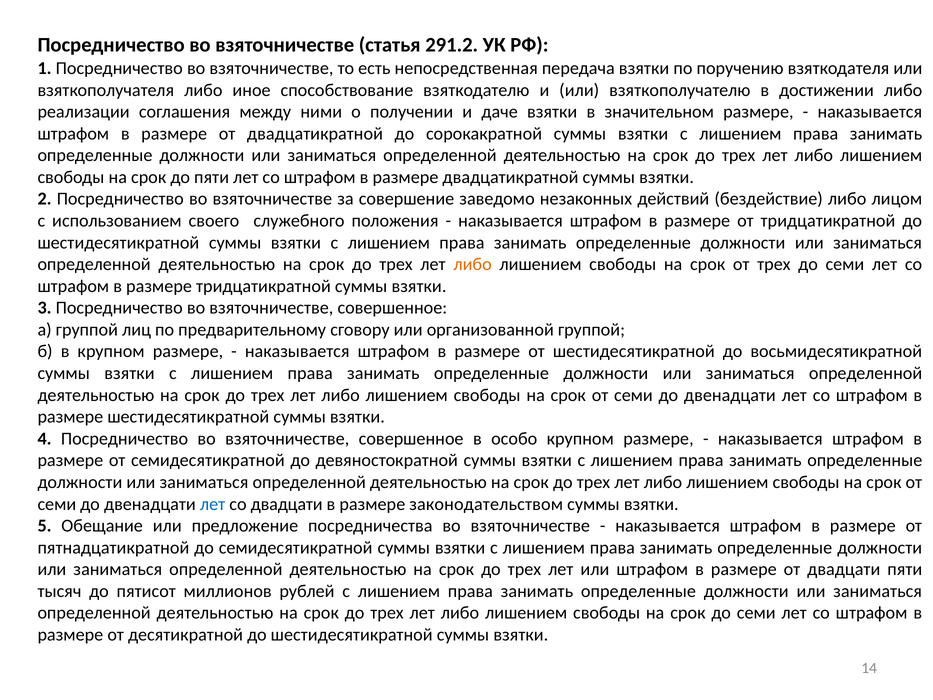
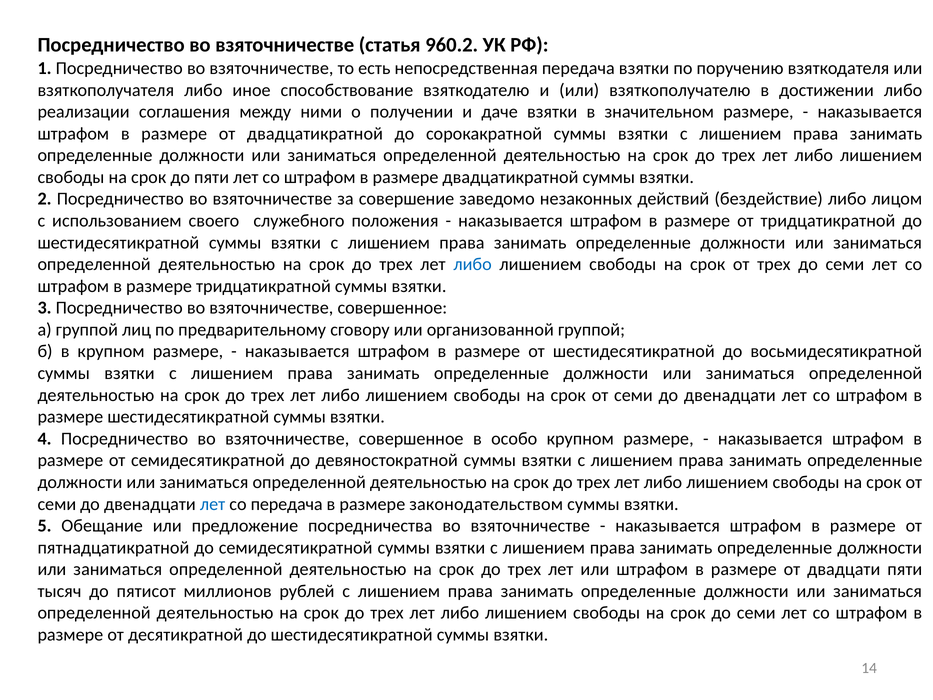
291.2: 291.2 -> 960.2
либо at (473, 264) colour: orange -> blue
со двадцати: двадцати -> передача
